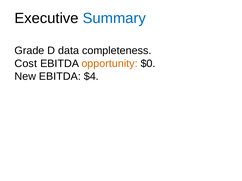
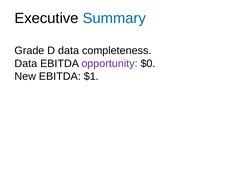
Cost at (26, 64): Cost -> Data
opportunity colour: orange -> purple
$4: $4 -> $1
